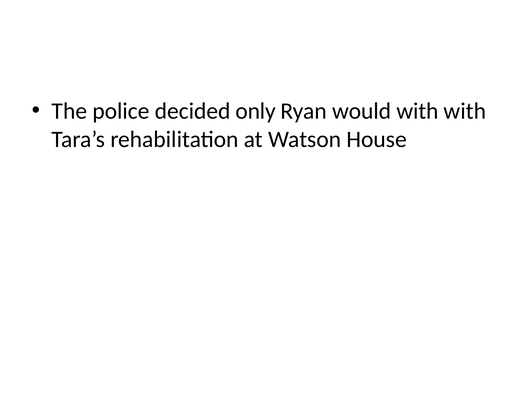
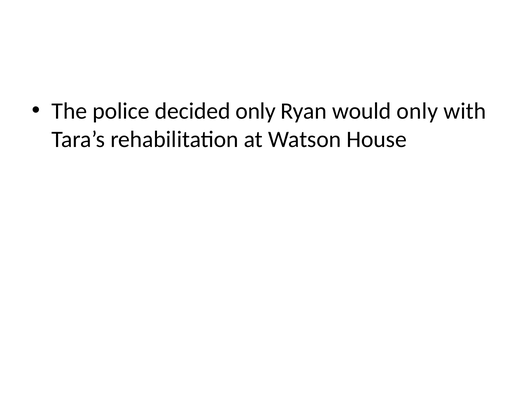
would with: with -> only
